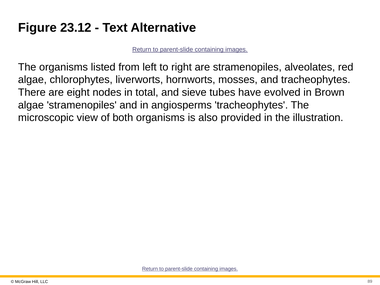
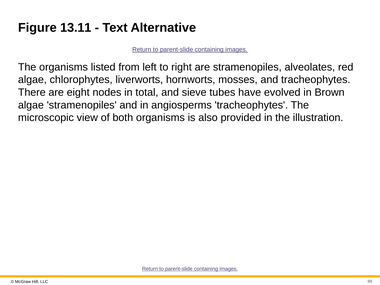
23.12: 23.12 -> 13.11
